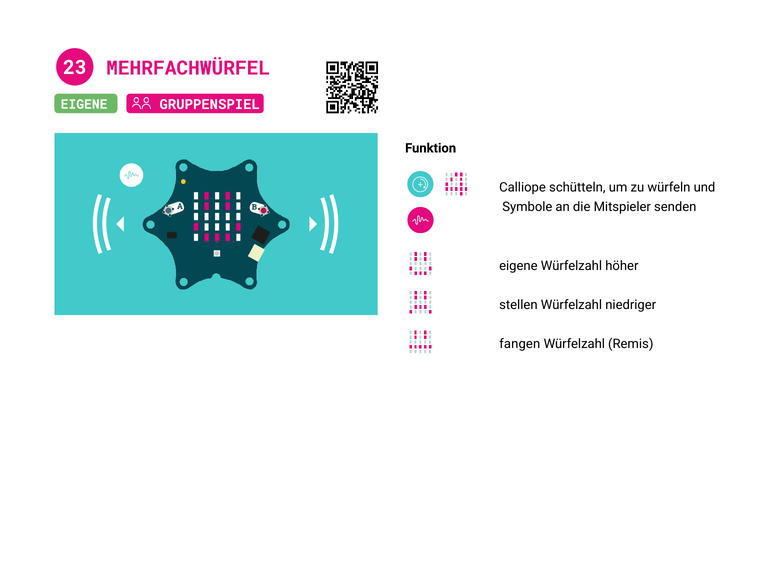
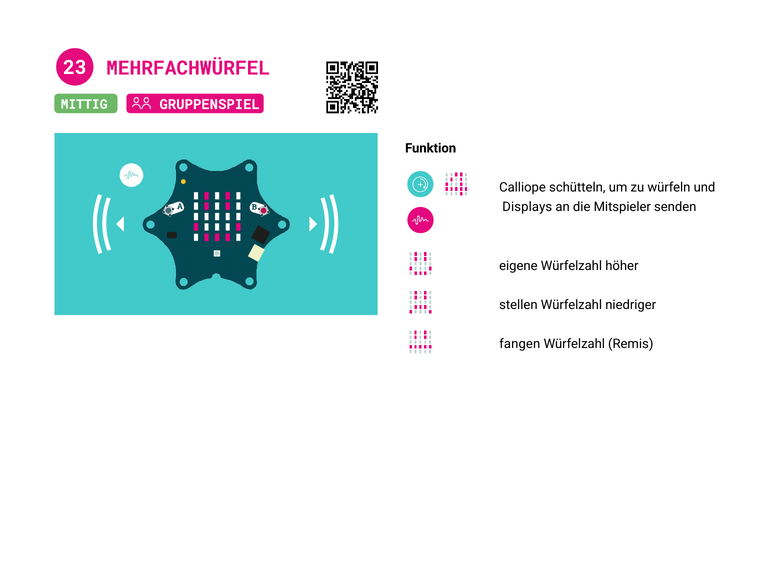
EIGENE at (84, 104): EIGENE -> MITTIG
Symbole: Symbole -> Displays
